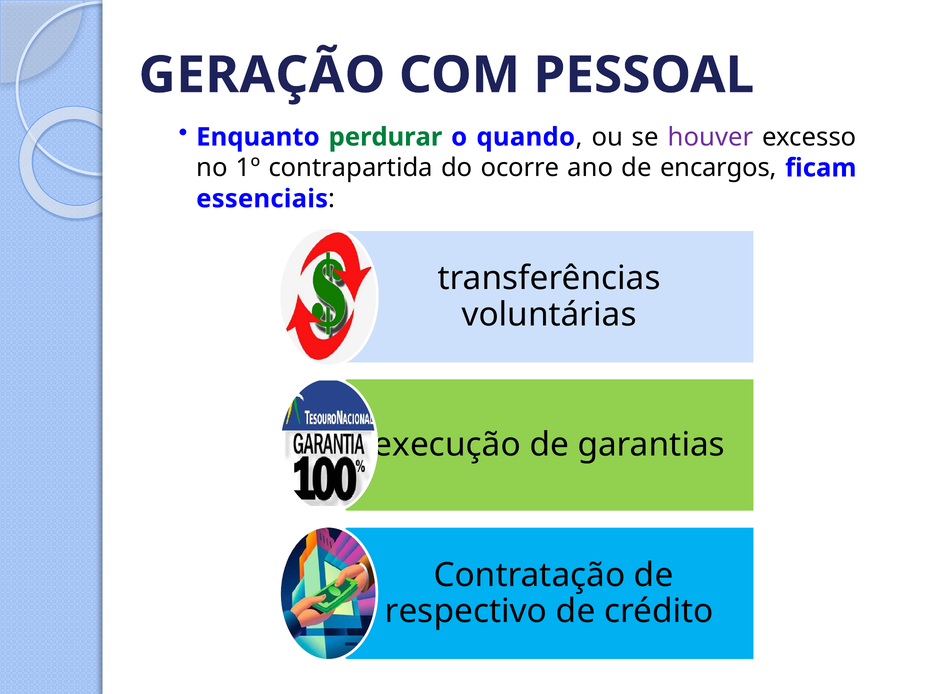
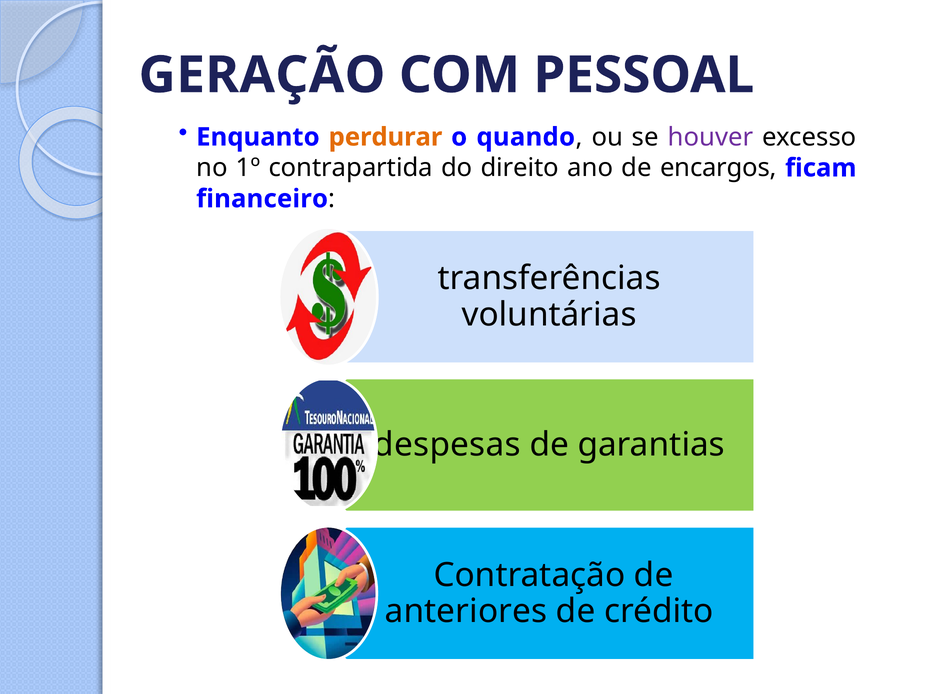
perdurar colour: green -> orange
ocorre: ocorre -> direito
essenciais: essenciais -> financeiro
execução: execução -> despesas
respectivo: respectivo -> anteriores
